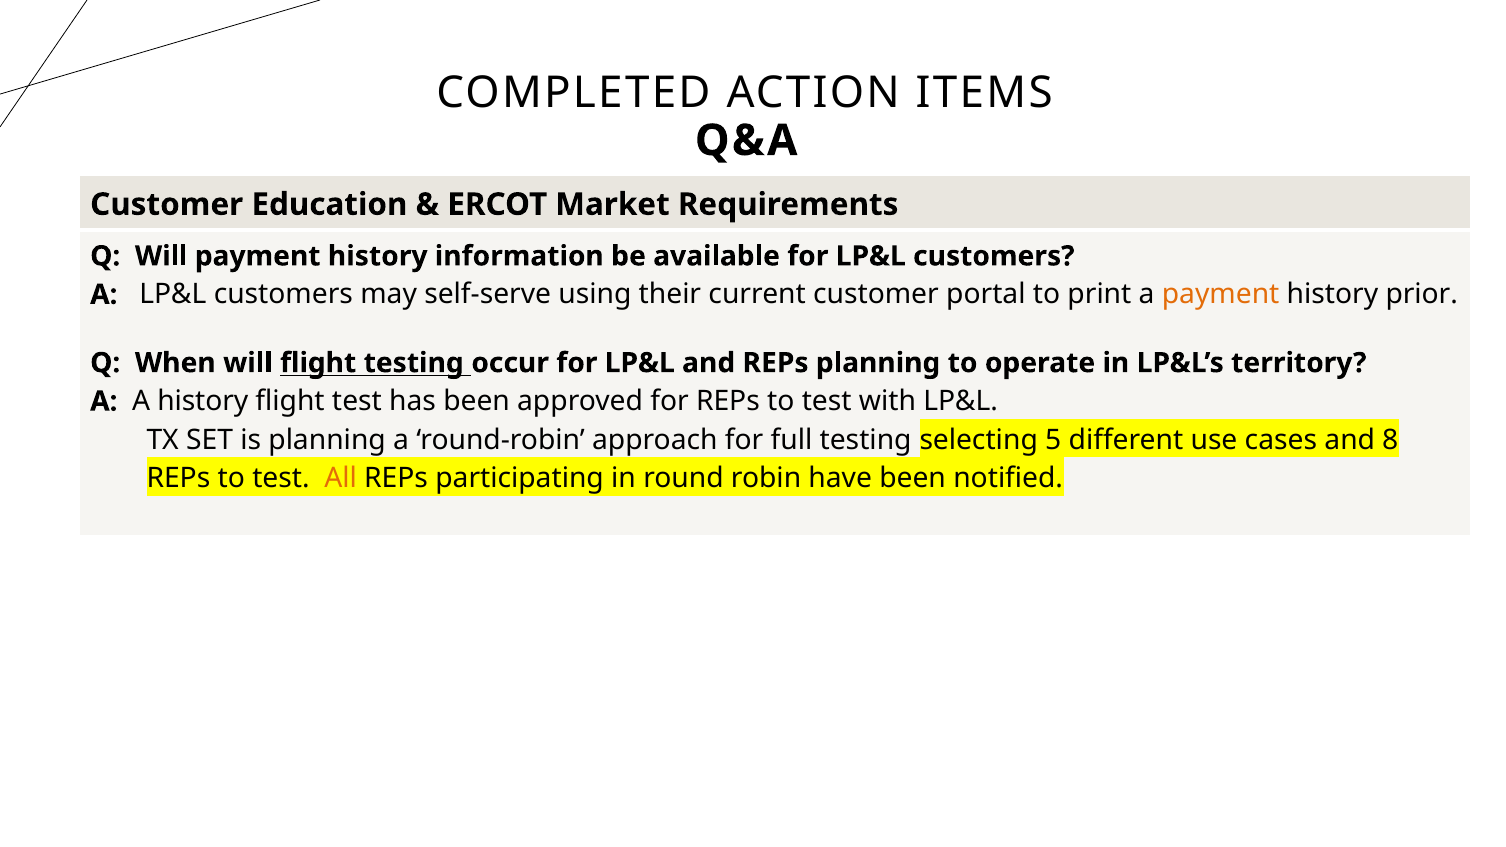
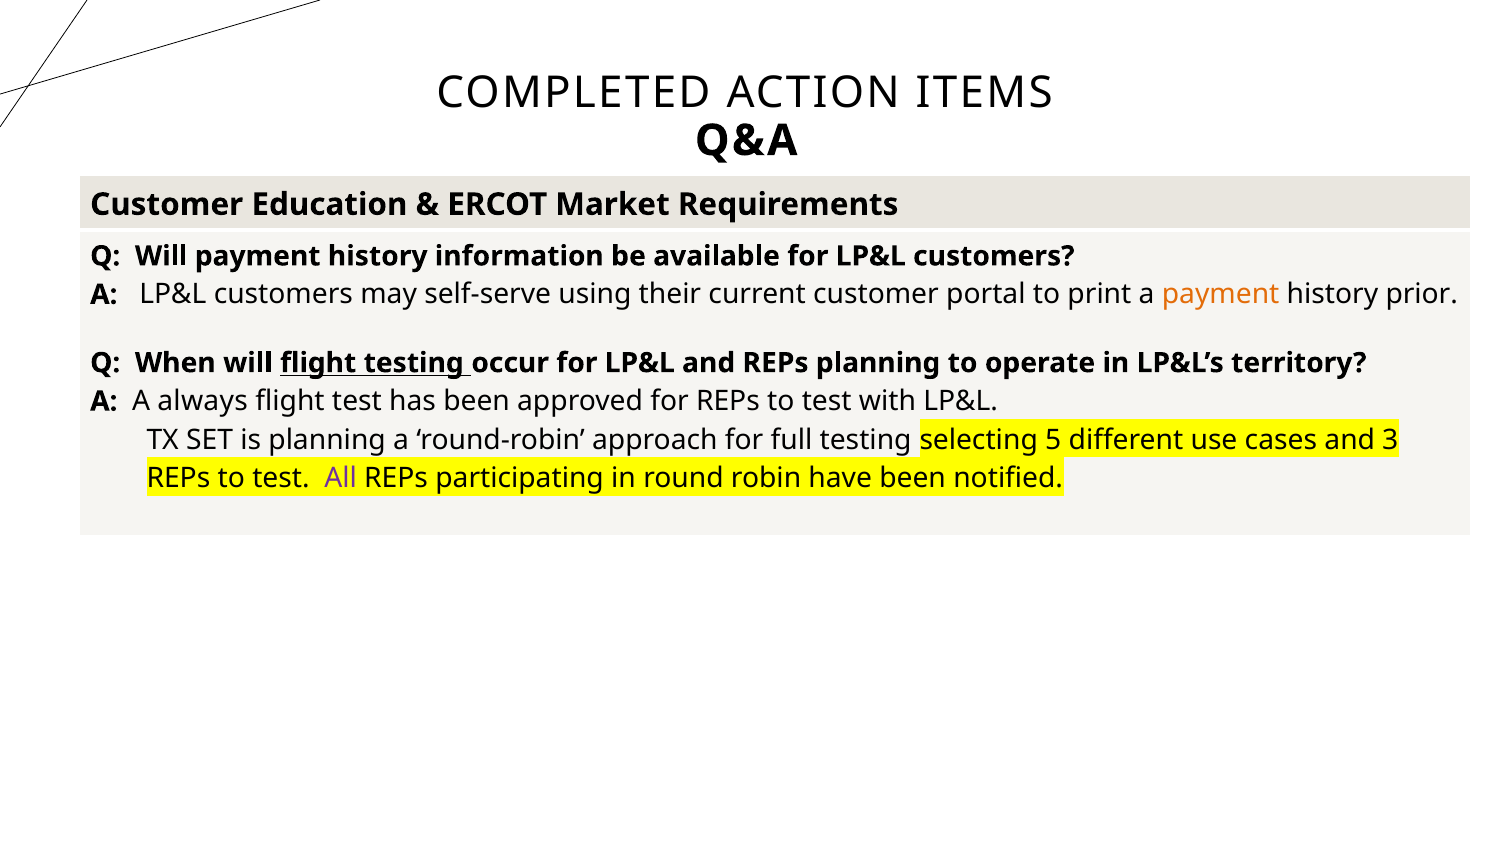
A history: history -> always
8: 8 -> 3
All colour: orange -> purple
